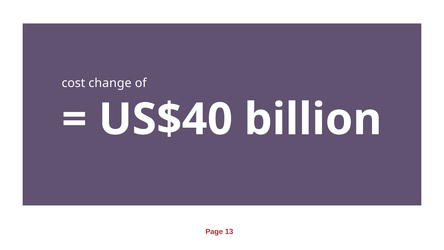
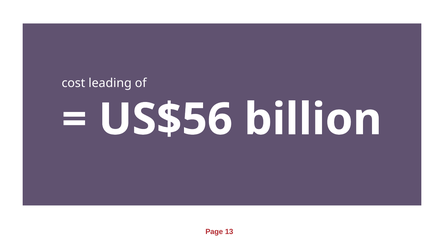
change: change -> leading
US$40: US$40 -> US$56
